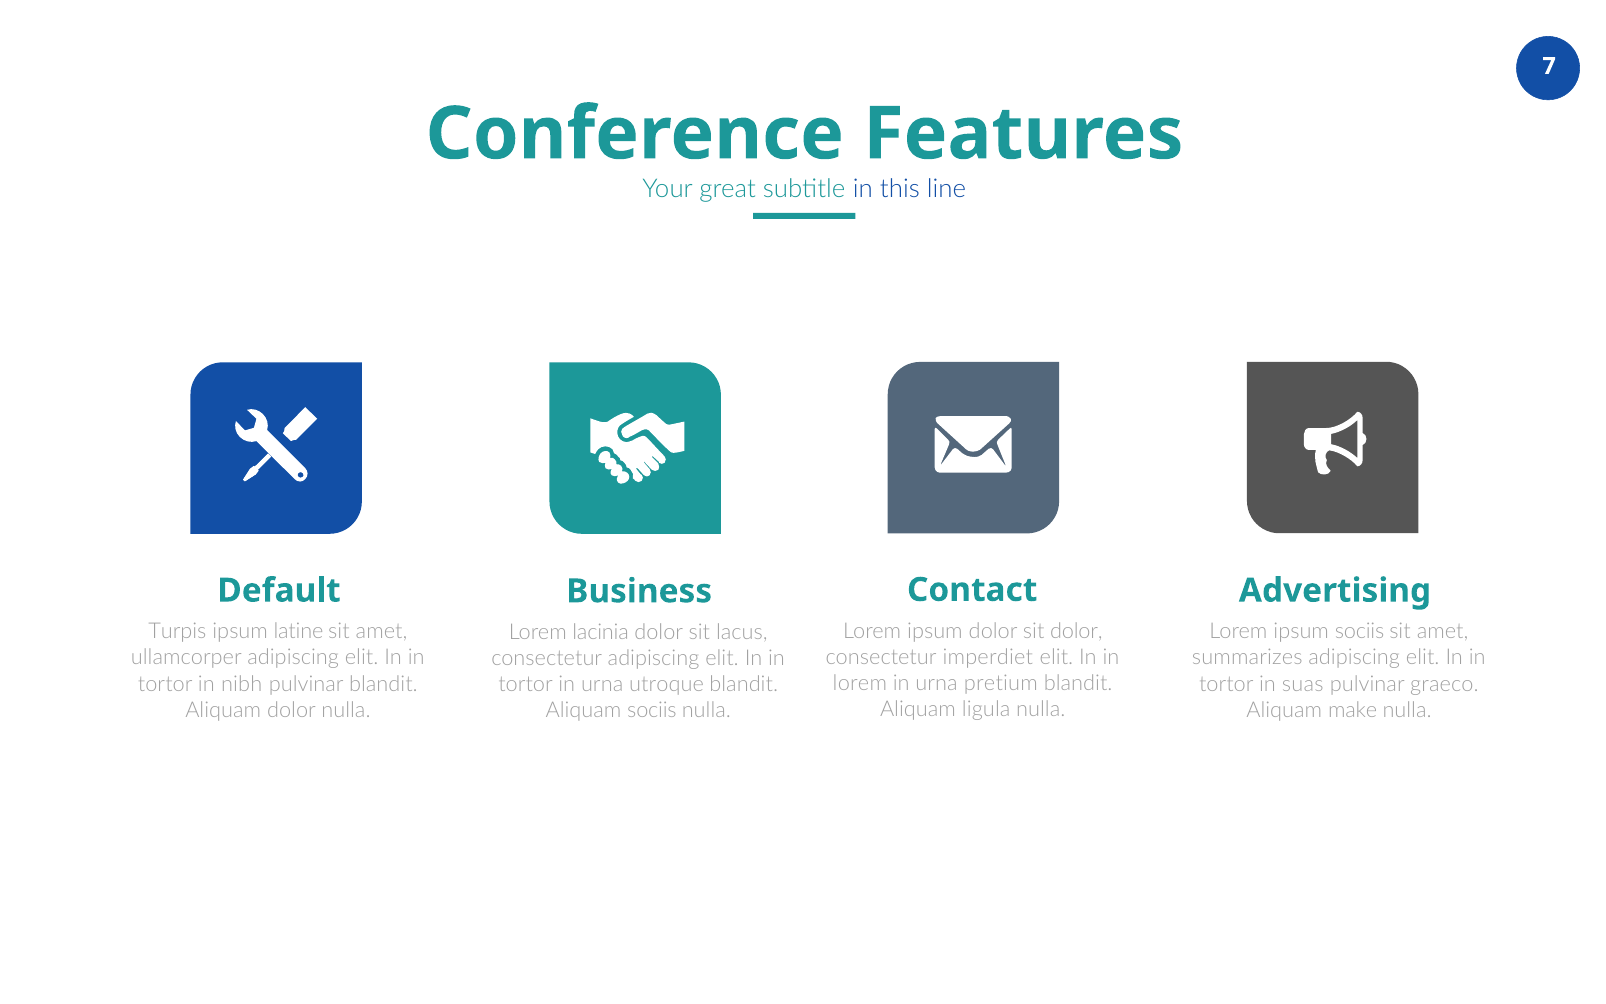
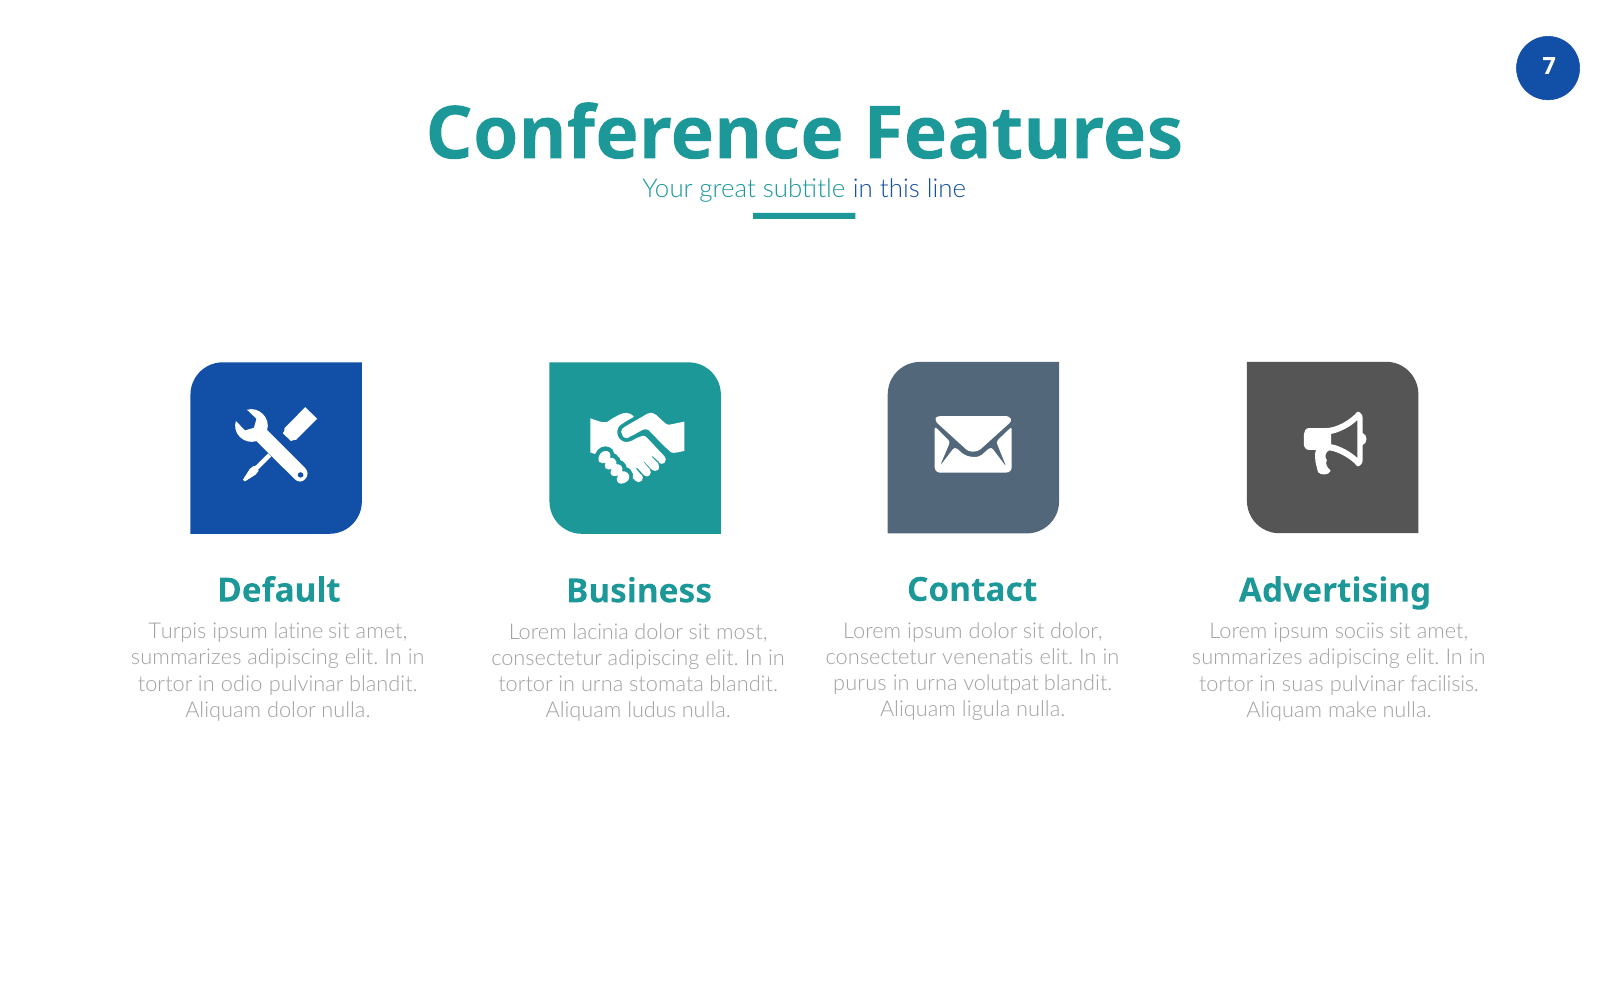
lacus: lacus -> most
imperdiet: imperdiet -> venenatis
ullamcorper at (186, 658): ullamcorper -> summarizes
lorem at (860, 683): lorem -> purus
pretium: pretium -> volutpat
nibh: nibh -> odio
graeco: graeco -> facilisis
utroque: utroque -> stomata
Aliquam sociis: sociis -> ludus
